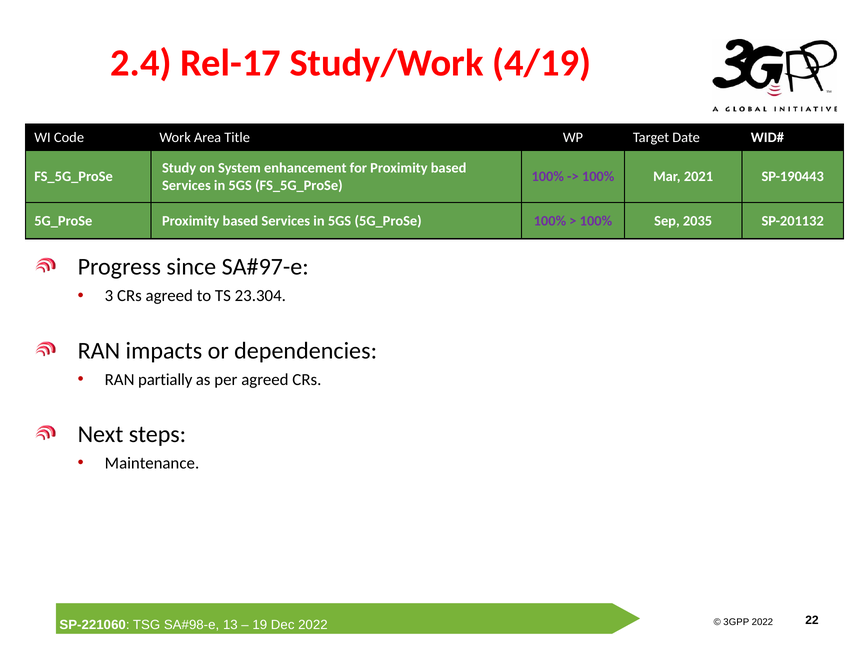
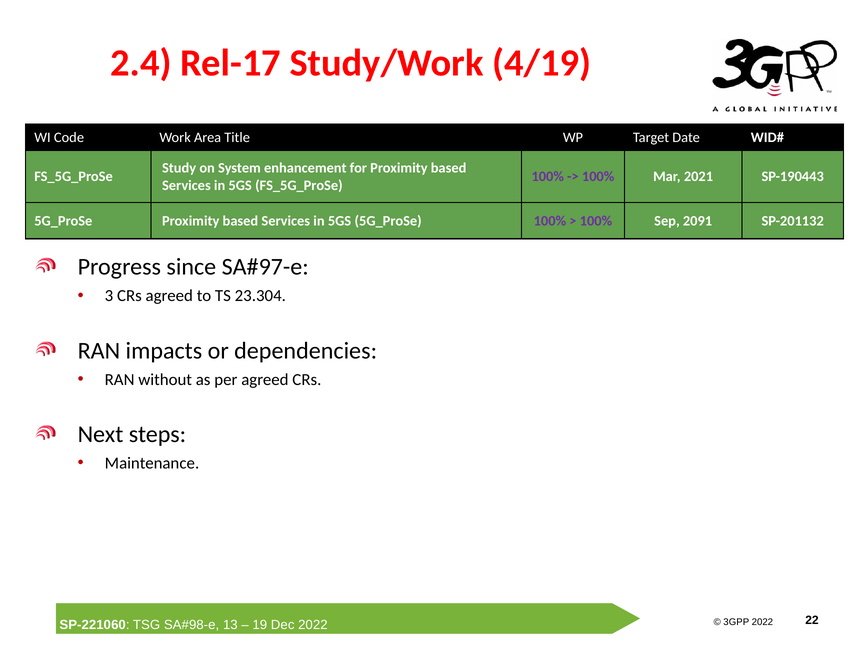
2035: 2035 -> 2091
partially: partially -> without
